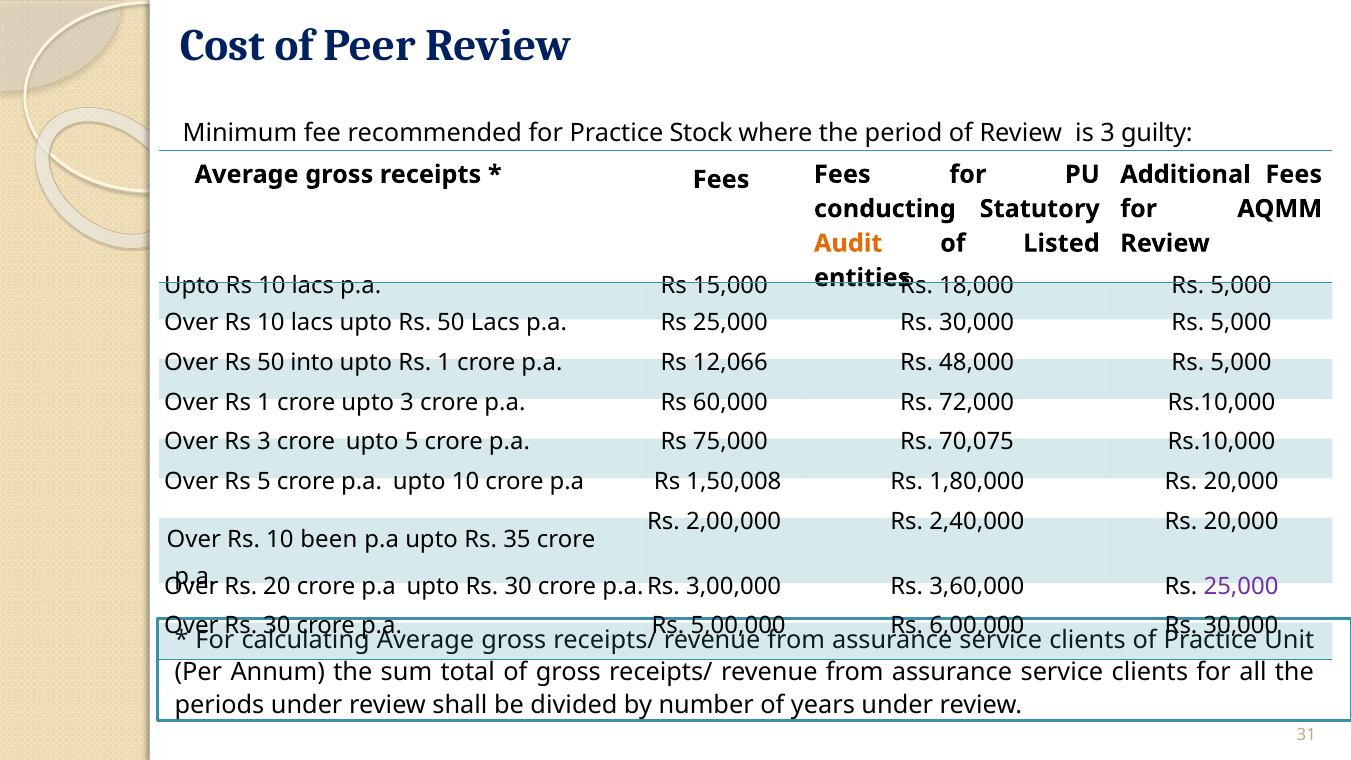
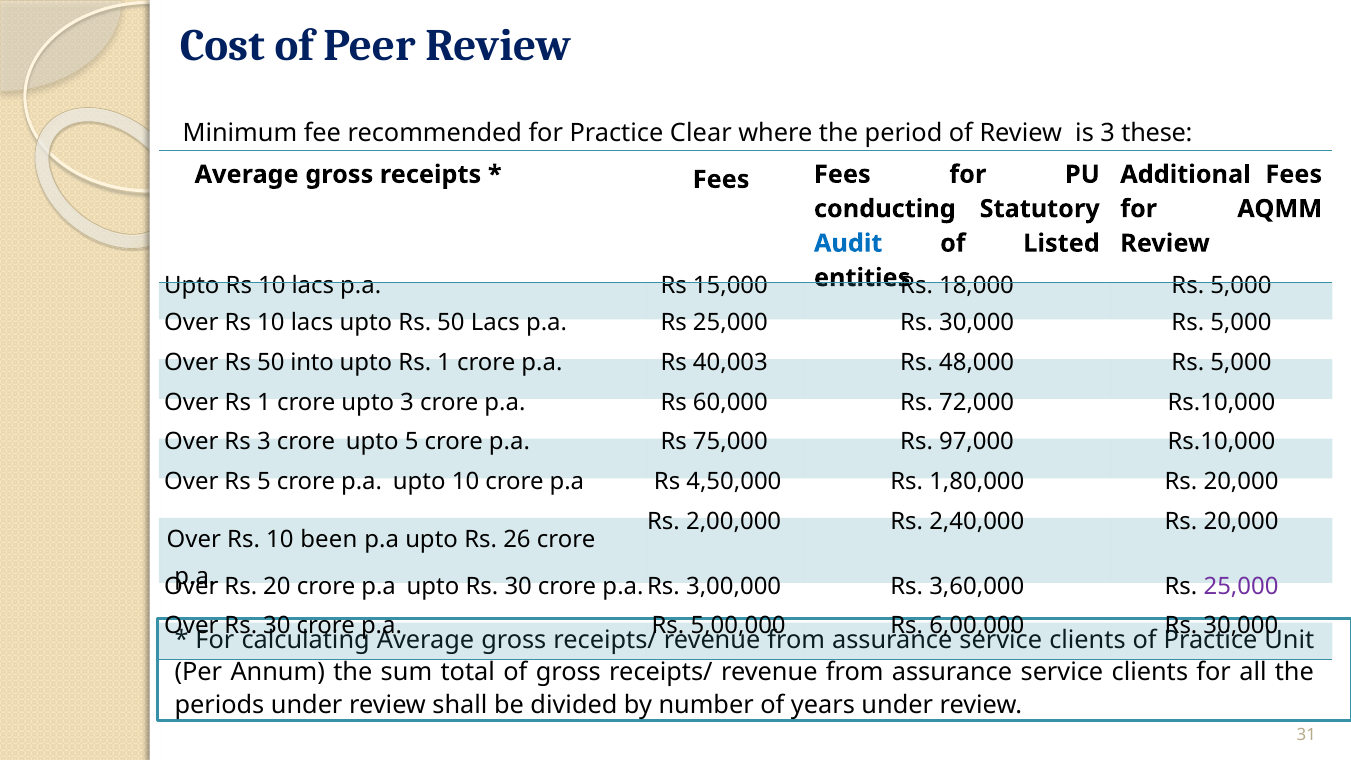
Stock: Stock -> Clear
guilty: guilty -> these
Audit colour: orange -> blue
12,066: 12,066 -> 40,003
70,075: 70,075 -> 97,000
1,50,008: 1,50,008 -> 4,50,000
35: 35 -> 26
